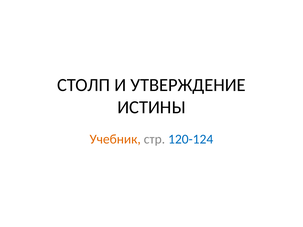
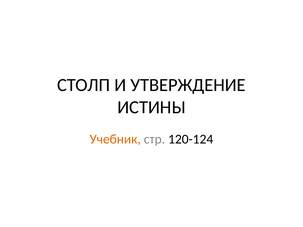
120-124 colour: blue -> black
